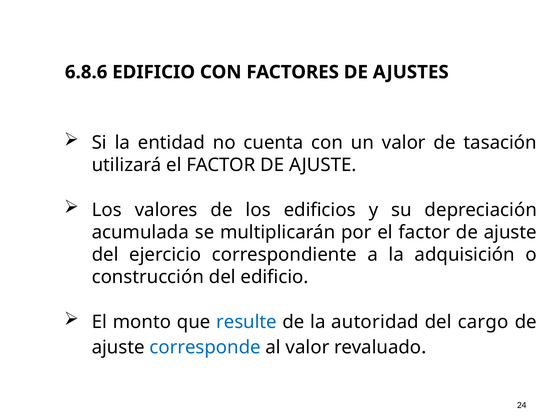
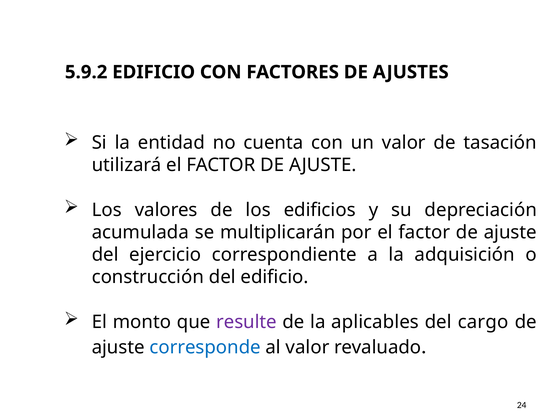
6.8.6: 6.8.6 -> 5.9.2
resulte colour: blue -> purple
autoridad: autoridad -> aplicables
